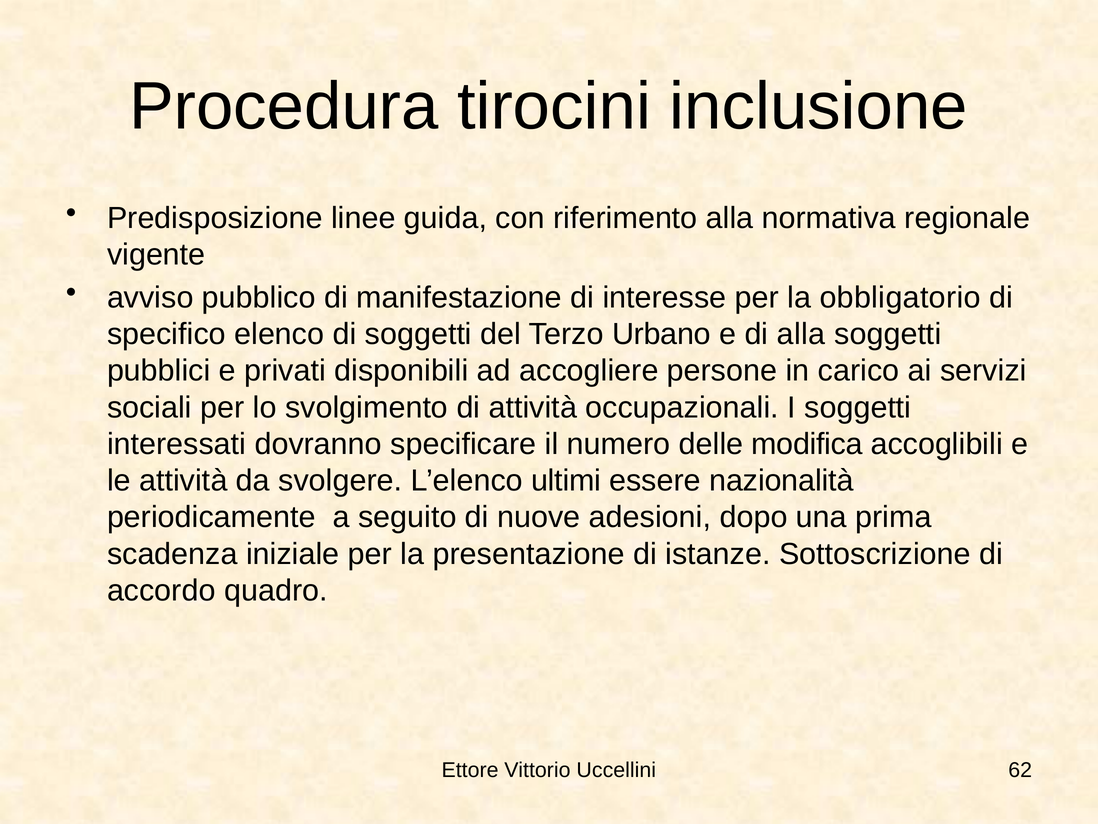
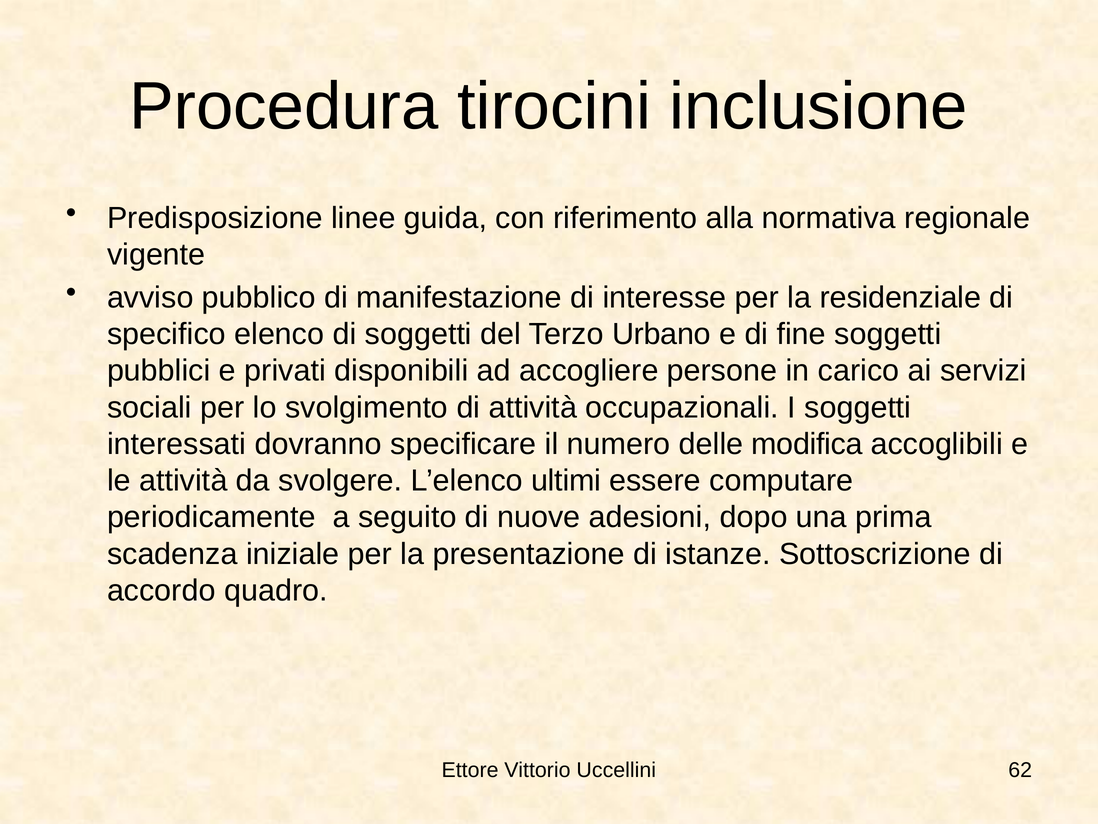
obbligatorio: obbligatorio -> residenziale
di alla: alla -> fine
nazionalità: nazionalità -> computare
